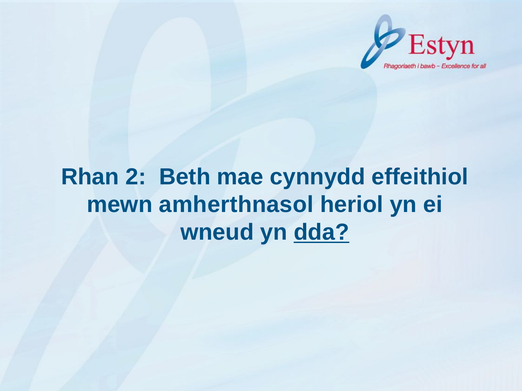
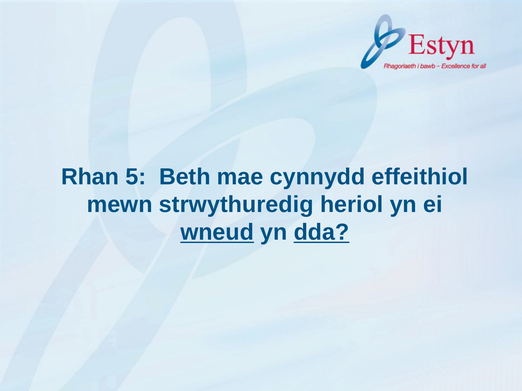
2: 2 -> 5
amherthnasol: amherthnasol -> strwythuredig
wneud underline: none -> present
